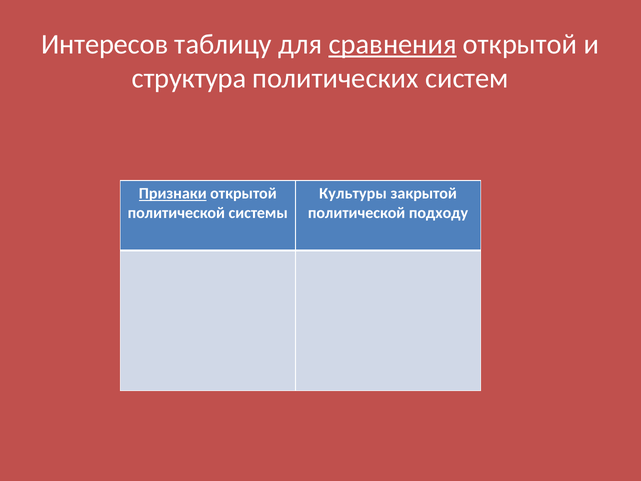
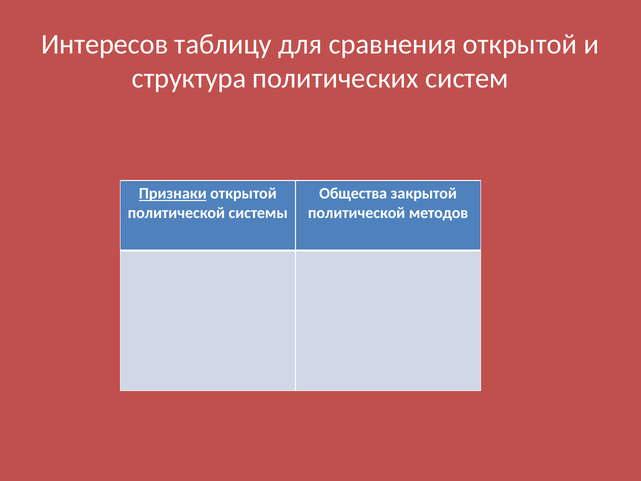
сравнения underline: present -> none
Культуры: Культуры -> Общества
подходу: подходу -> методов
